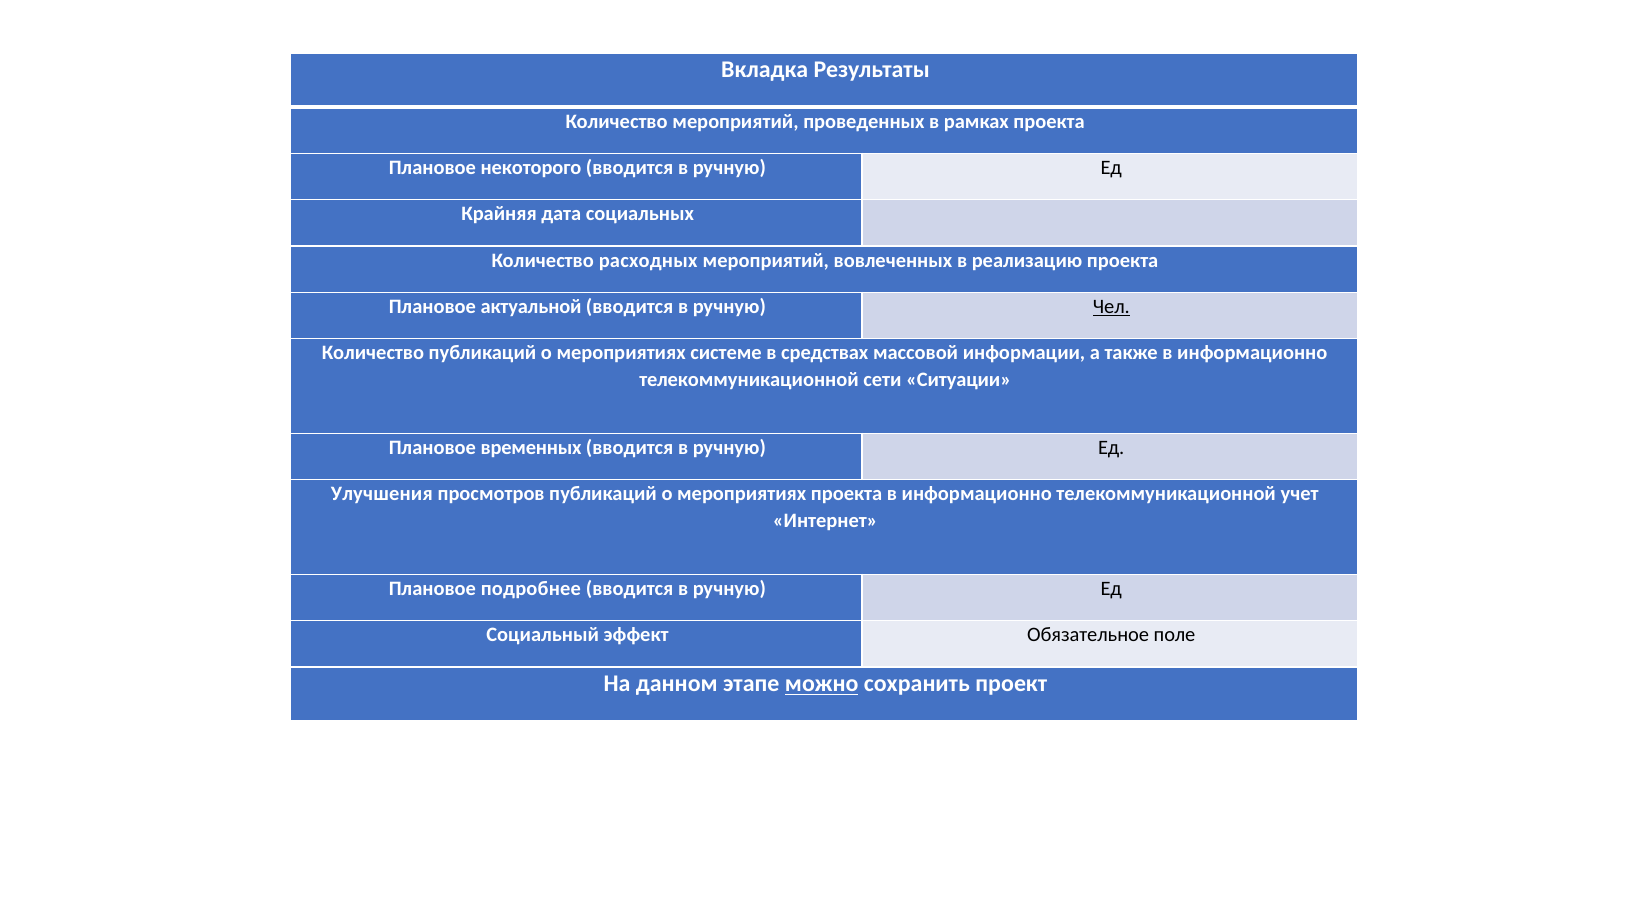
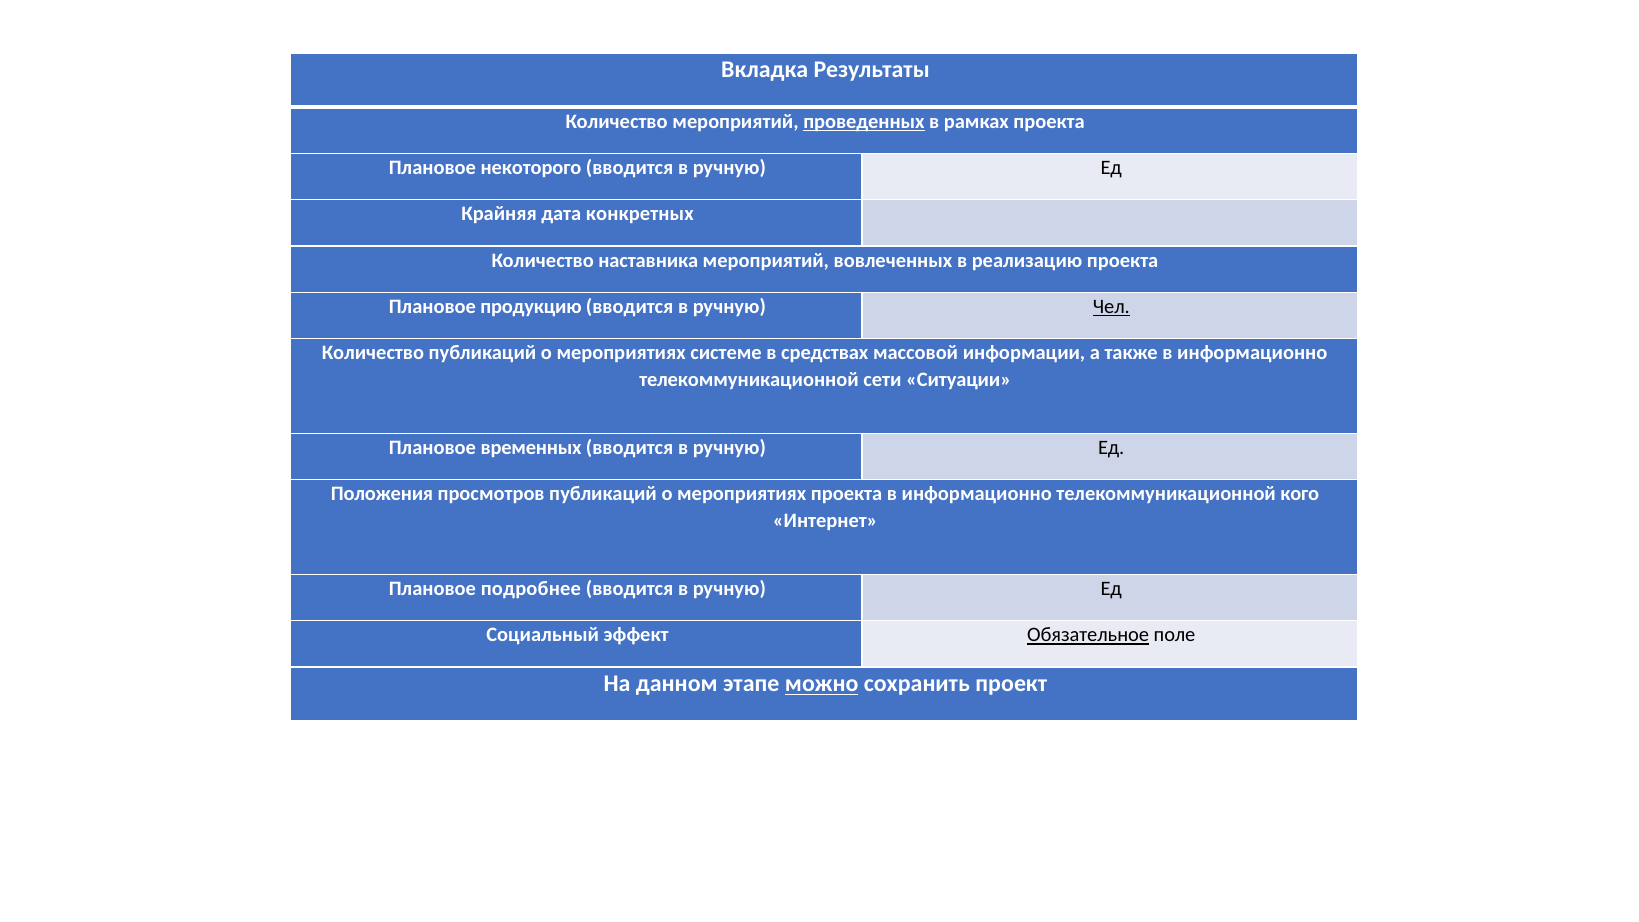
проведенных underline: none -> present
социальных: социальных -> конкретных
расходных: расходных -> наставника
актуальной: актуальной -> продукцию
Улучшения: Улучшения -> Положения
учет: учет -> кого
Обязательное underline: none -> present
